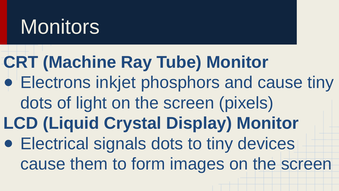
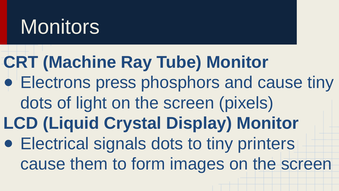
inkjet: inkjet -> press
devices: devices -> printers
